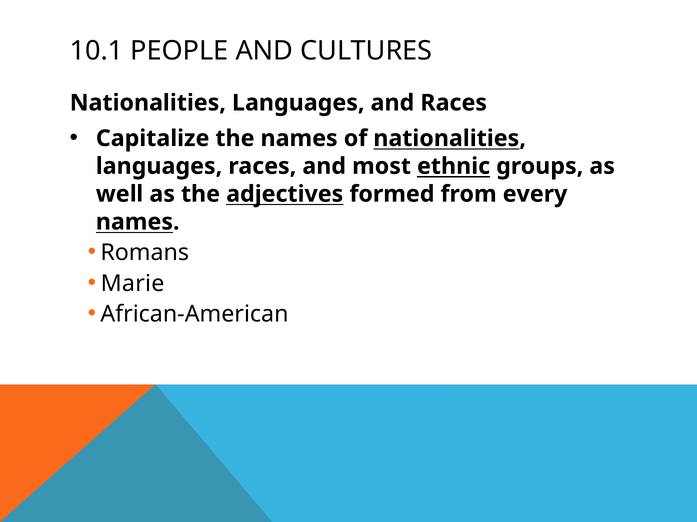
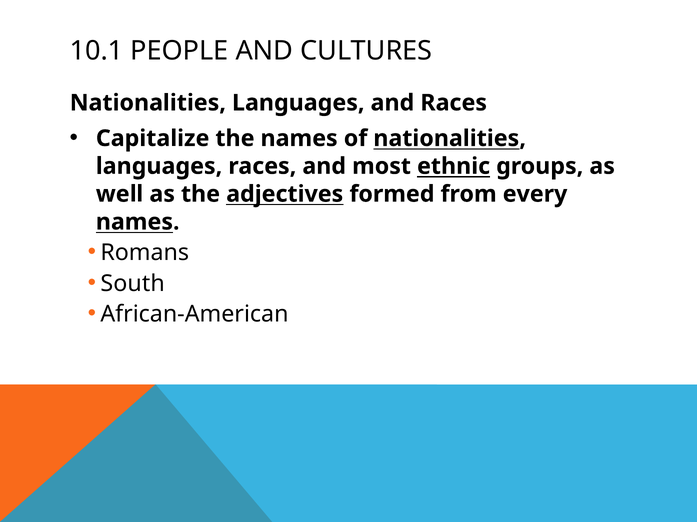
Marie: Marie -> South
